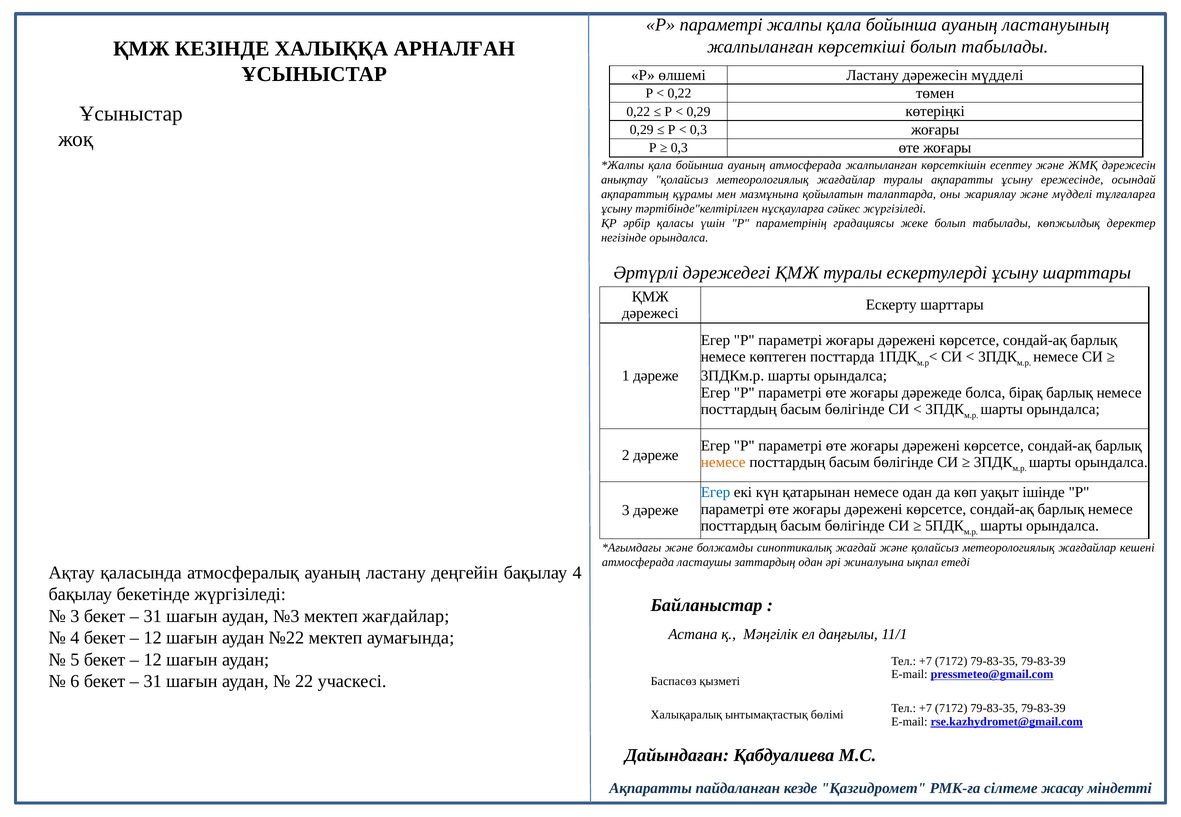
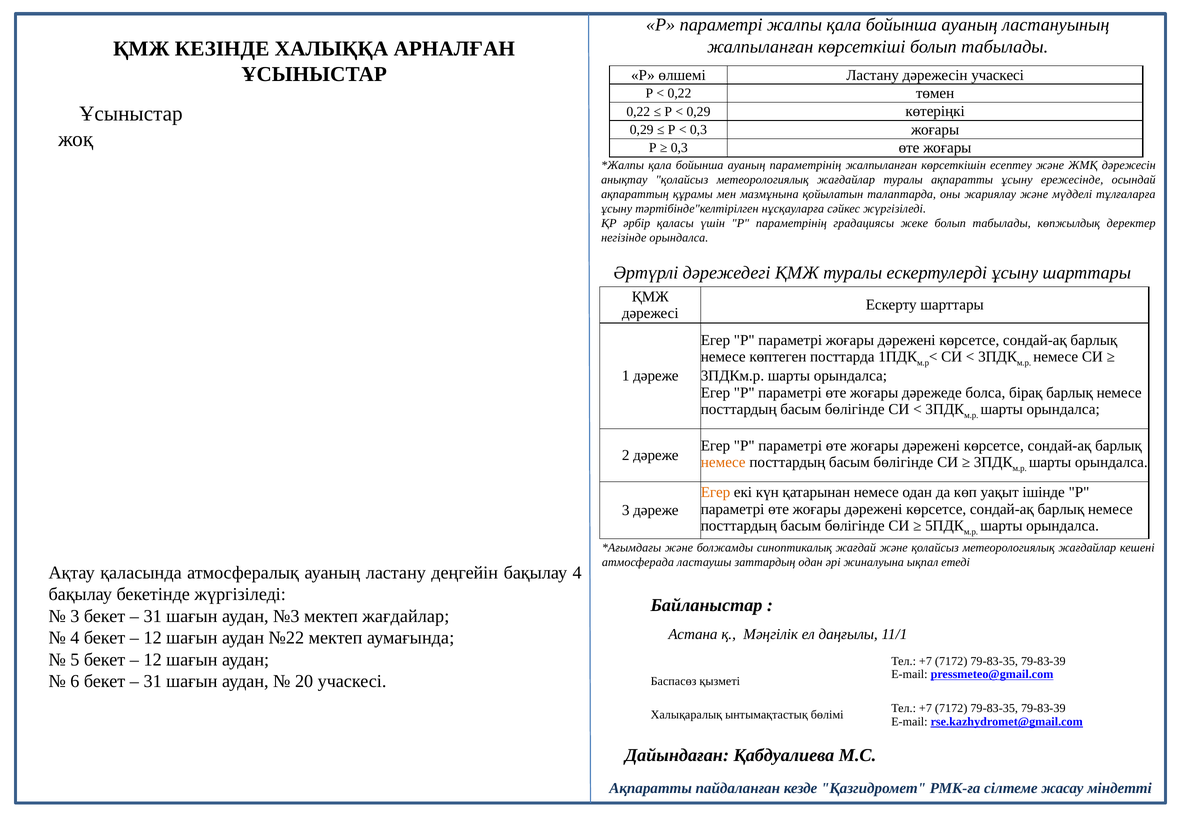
дәрежесін мүдделі: мүдделі -> учаскесі
ауаның атмосферада: атмосферада -> параметрінің
Егер at (716, 493) colour: blue -> orange
22: 22 -> 20
